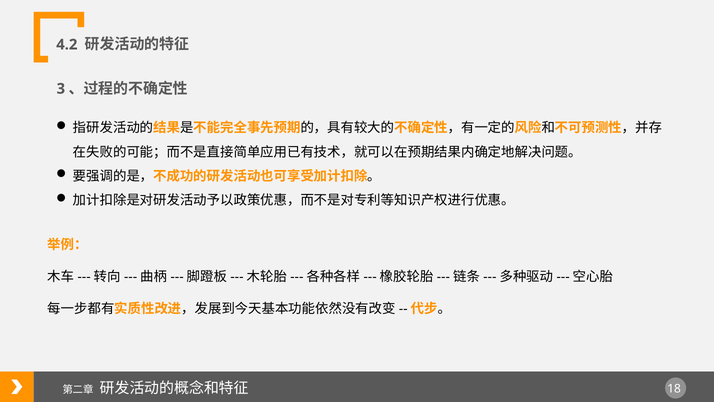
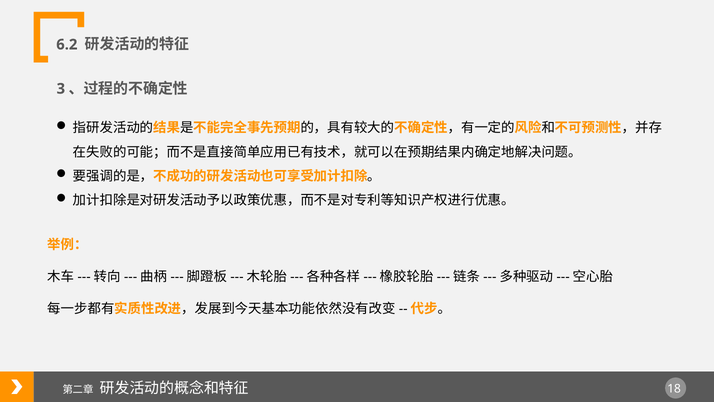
4.2: 4.2 -> 6.2
